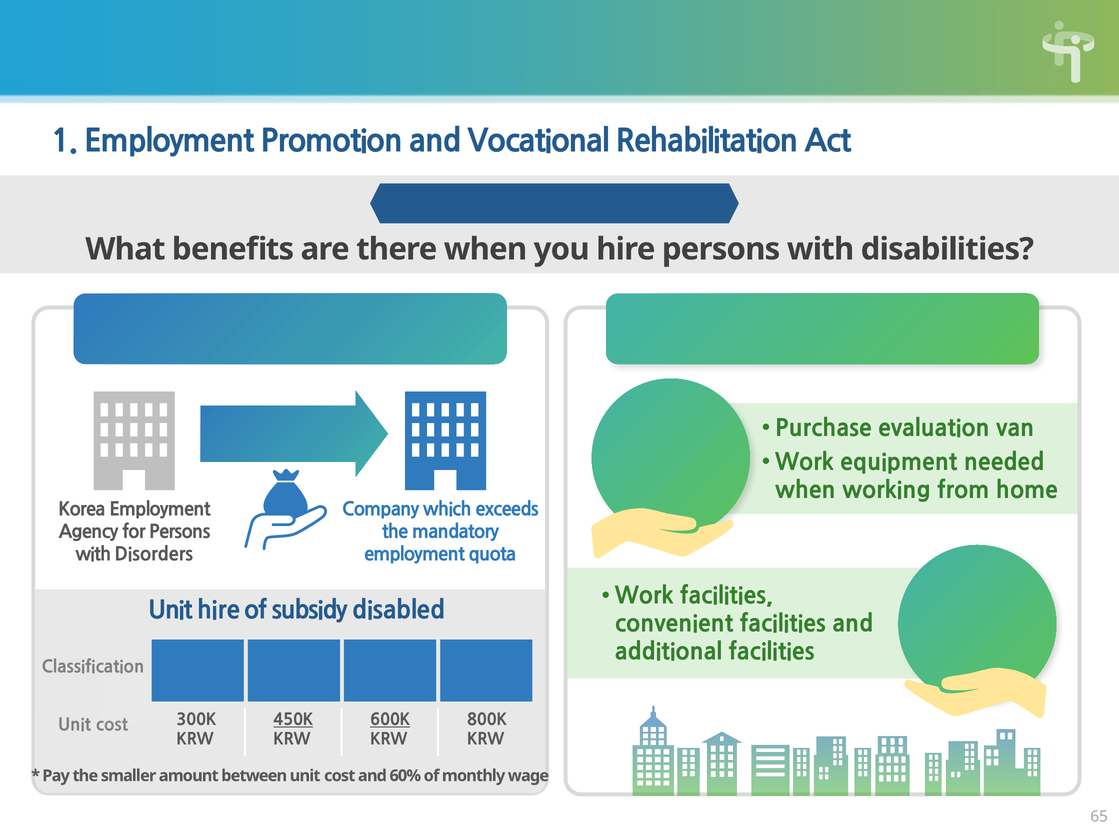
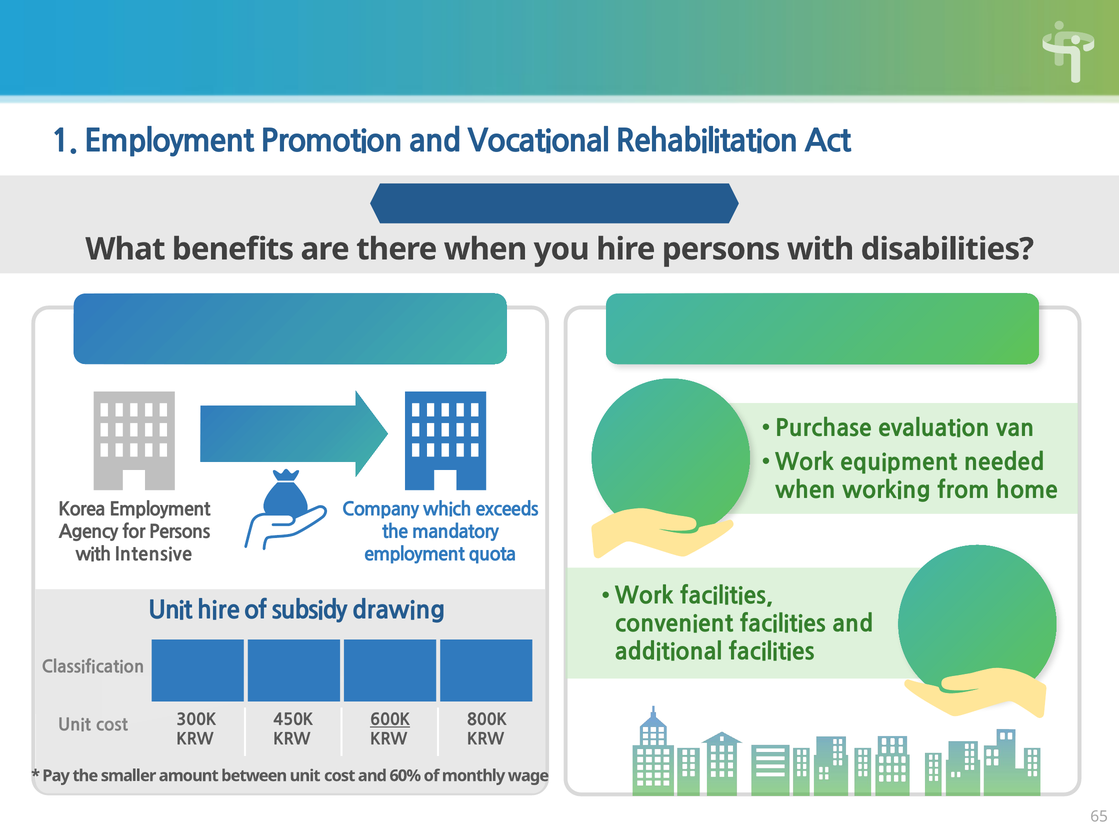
Disorders: Disorders -> Intensive
disabled: disabled -> drawing
450K underline: present -> none
